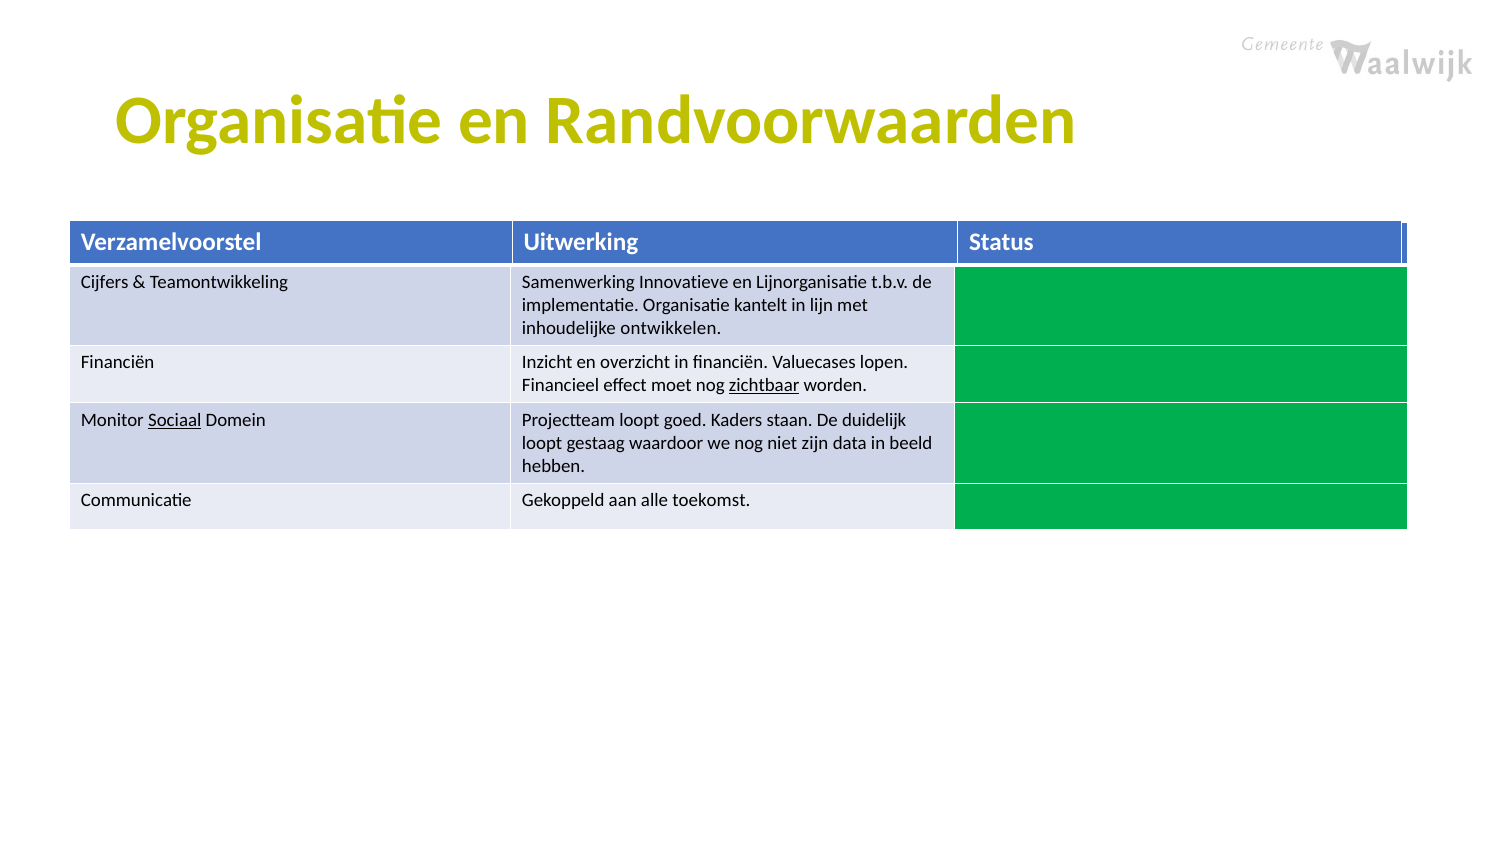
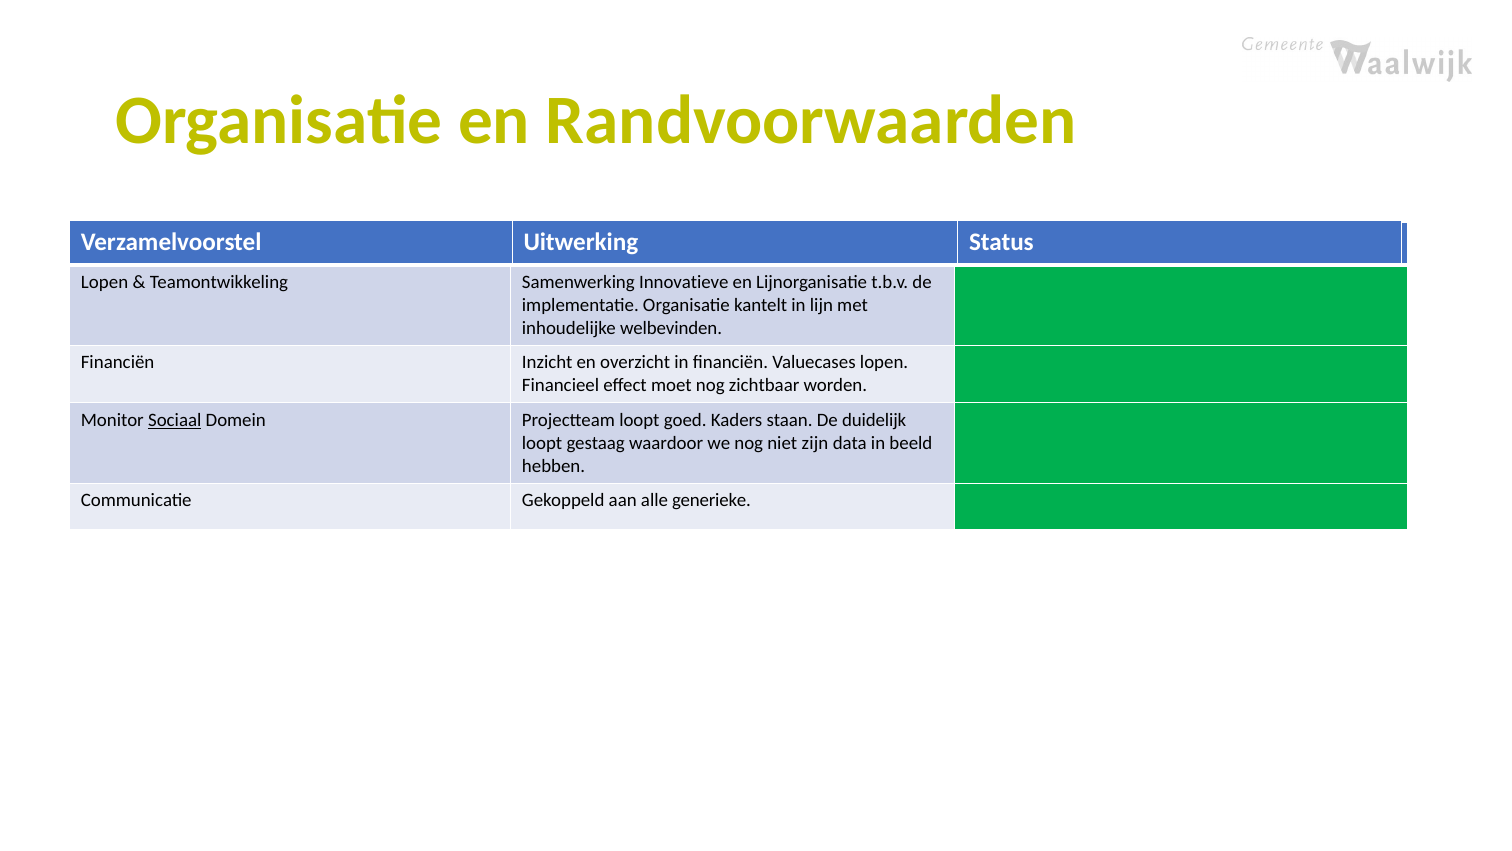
Cijfers at (105, 282): Cijfers -> Lopen
ontwikkelen: ontwikkelen -> welbevinden
zichtbaar underline: present -> none
toekomst: toekomst -> generieke
